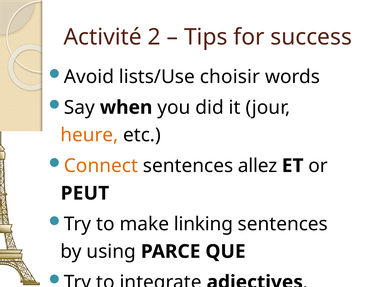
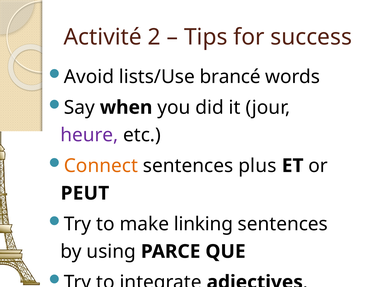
choisir: choisir -> brancé
heure colour: orange -> purple
allez: allez -> plus
